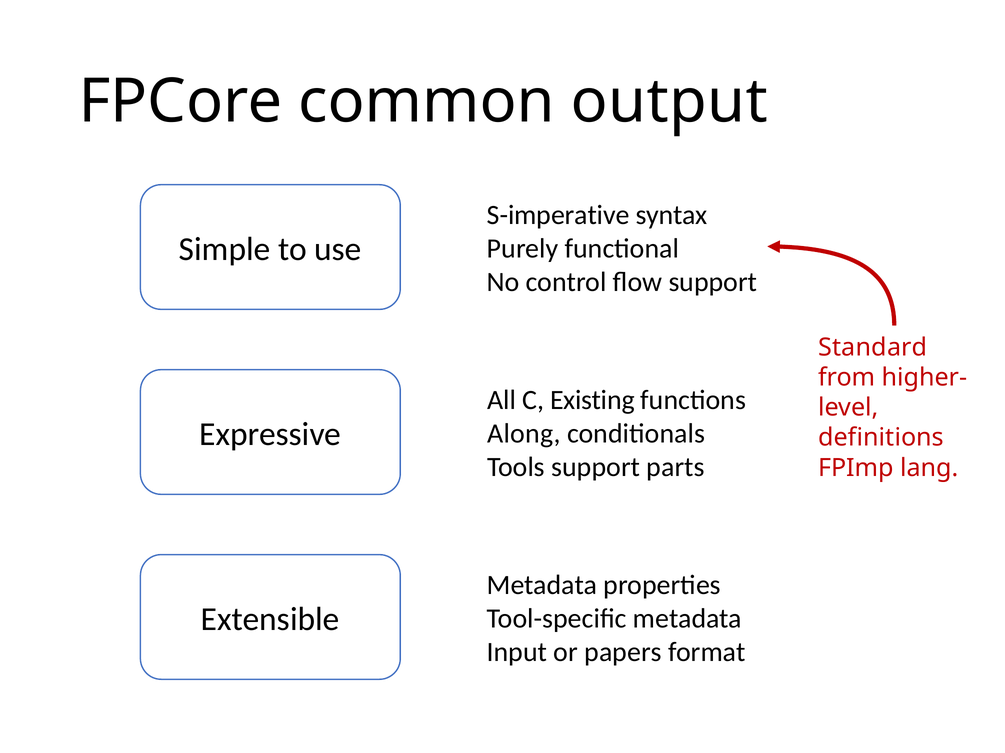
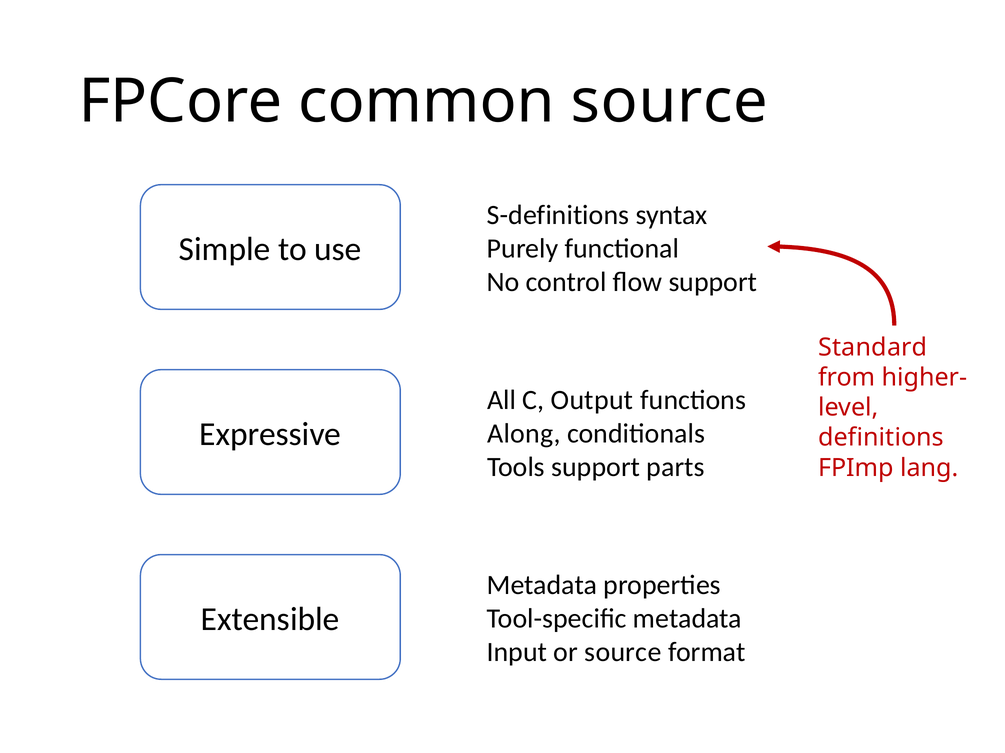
common output: output -> source
S-imperative: S-imperative -> S-definitions
Existing: Existing -> Output
or papers: papers -> source
